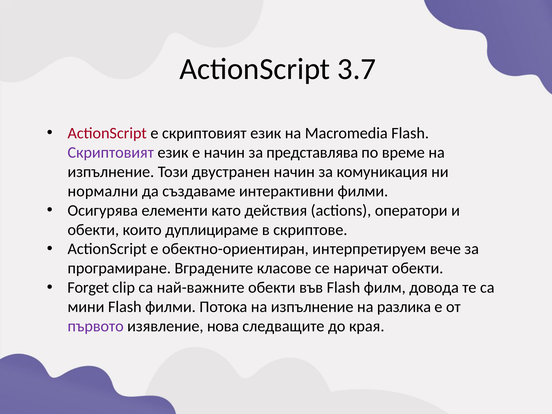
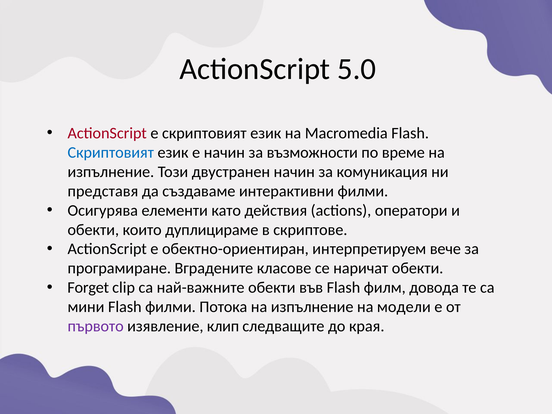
3.7: 3.7 -> 5.0
Скриптовият at (111, 152) colour: purple -> blue
представлява: представлява -> възможности
нормални: нормални -> представя
разлика: разлика -> модели
нова: нова -> клип
